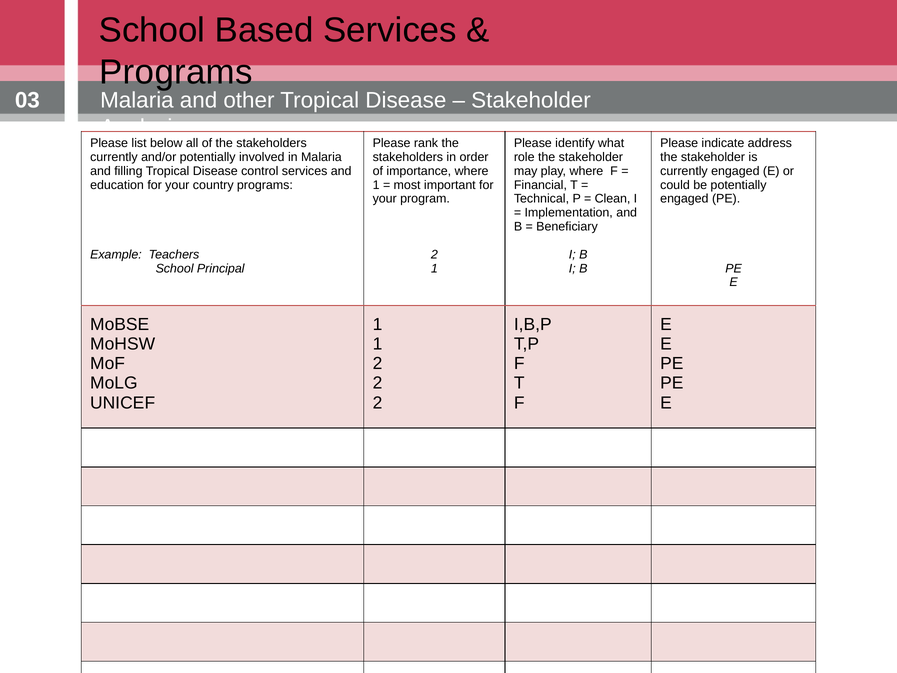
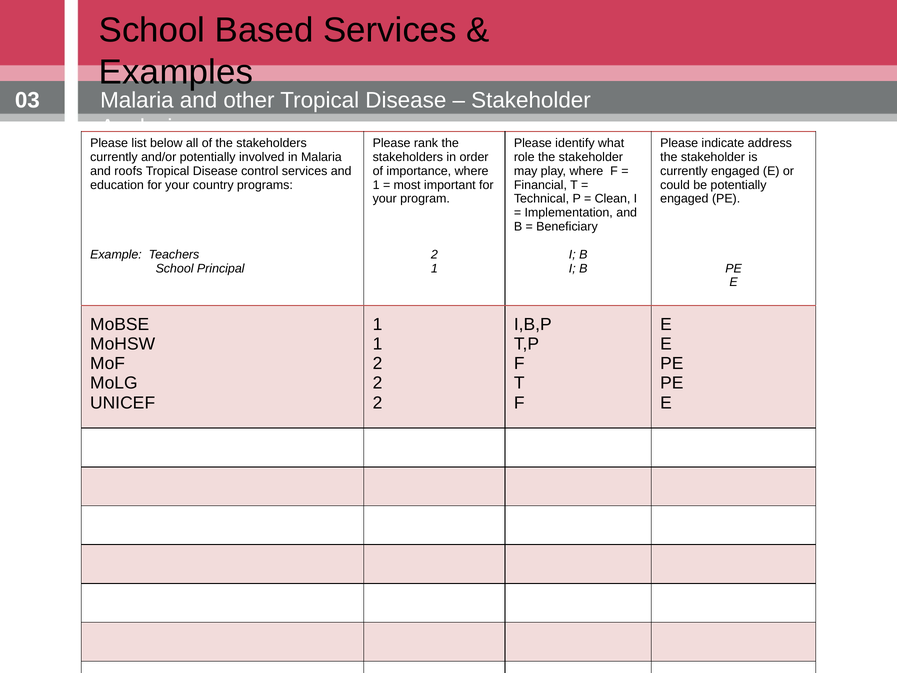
Programs at (176, 72): Programs -> Examples
filling: filling -> roofs
